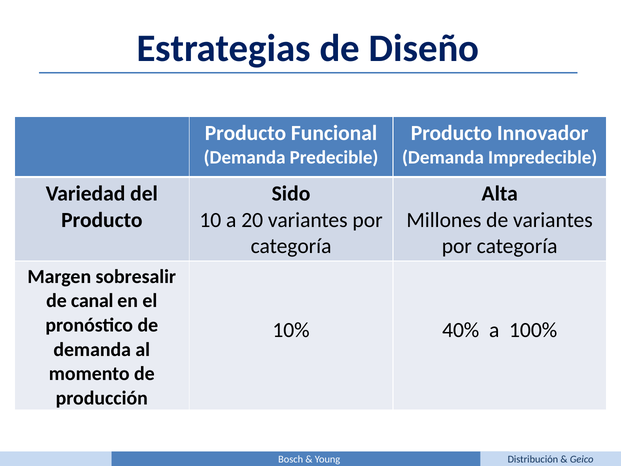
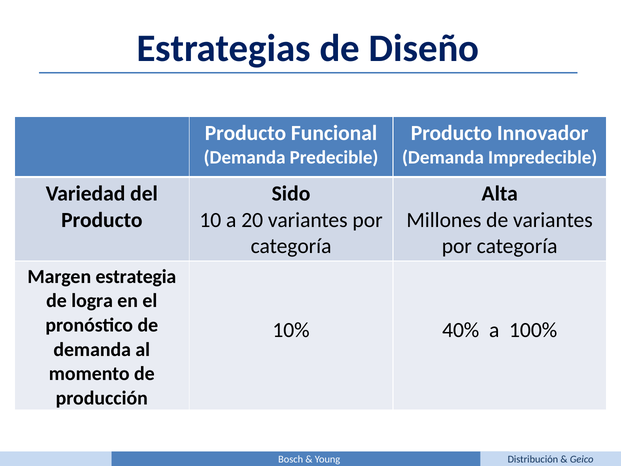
sobresalir: sobresalir -> estrategia
canal: canal -> logra
